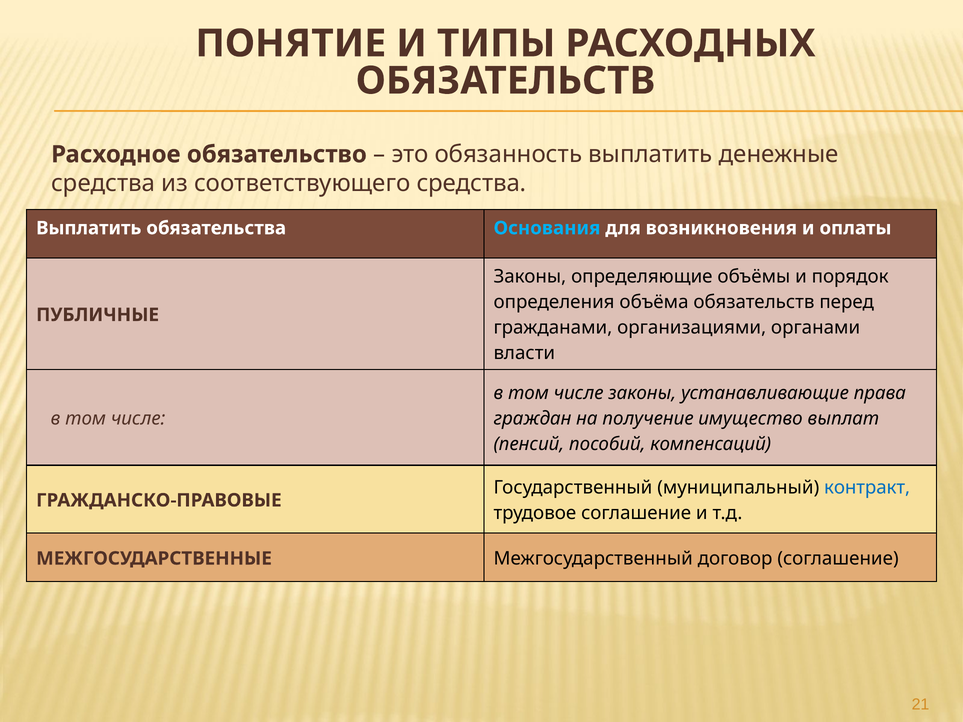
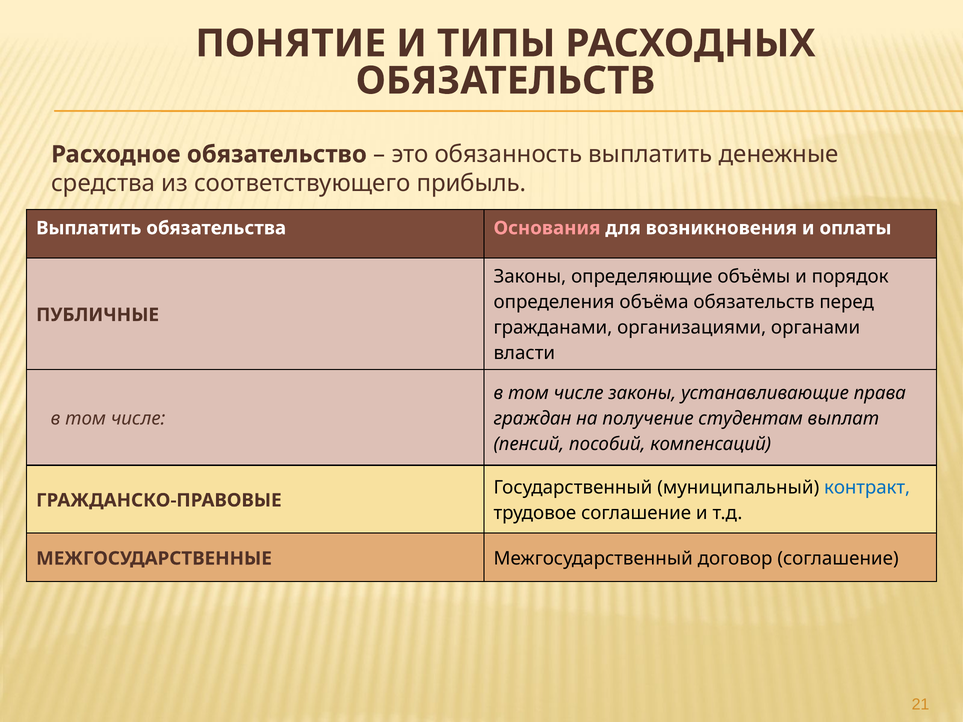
соответствующего средства: средства -> прибыль
Основания colour: light blue -> pink
имущество: имущество -> студентам
